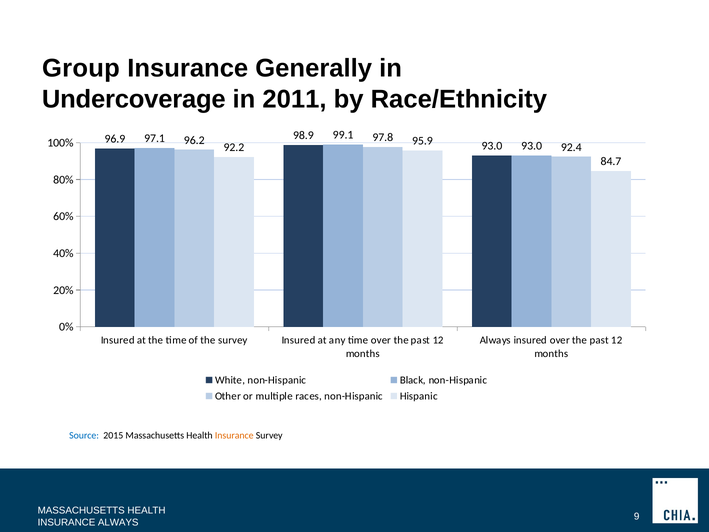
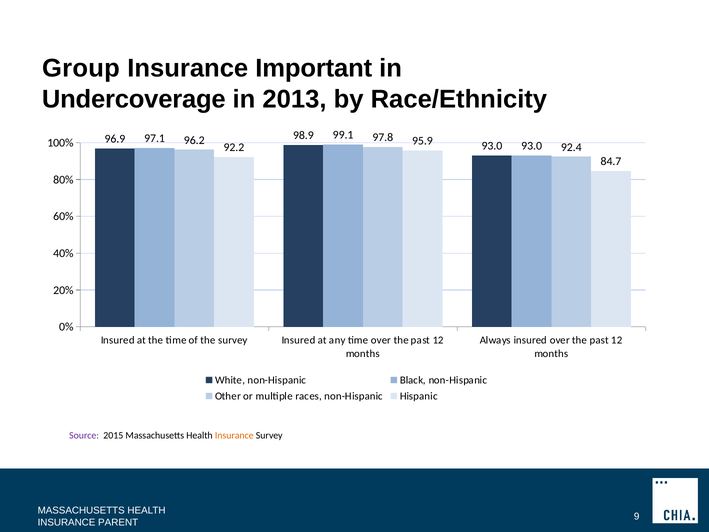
Generally: Generally -> Important
2011: 2011 -> 2013
Source colour: blue -> purple
INSURANCE ALWAYS: ALWAYS -> PARENT
